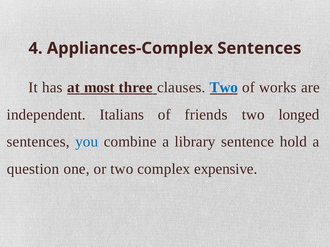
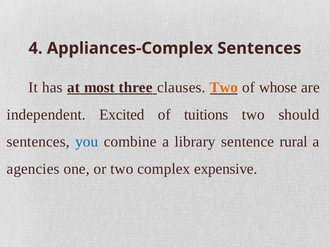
Two at (224, 88) colour: blue -> orange
works: works -> whose
Italians: Italians -> Excited
friends: friends -> tuitions
longed: longed -> should
hold: hold -> rural
question: question -> agencies
